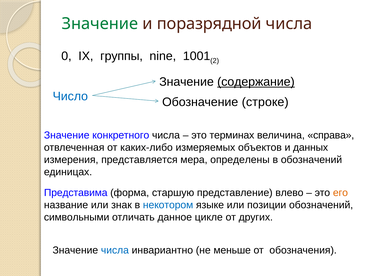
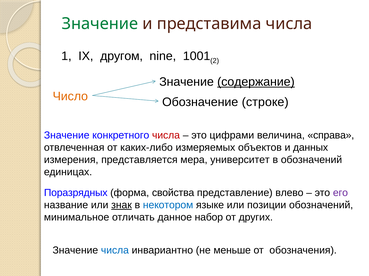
поразрядной: поразрядной -> представима
0: 0 -> 1
группы: группы -> другом
Число colour: blue -> orange
числа at (166, 136) colour: black -> red
терминах: терминах -> цифрами
определены: определены -> университет
Представима: Представима -> Поразрядных
старшую: старшую -> свойства
его colour: orange -> purple
знак underline: none -> present
символьными: символьными -> минимальное
цикле: цикле -> набор
